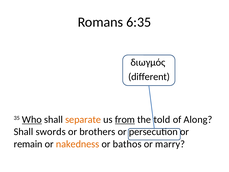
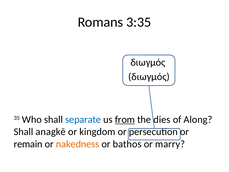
6:35: 6:35 -> 3:35
different at (149, 77): different -> διωγμός
Who underline: present -> none
separate colour: orange -> blue
told: told -> dies
swords: swords -> anagkē
brothers: brothers -> kingdom
